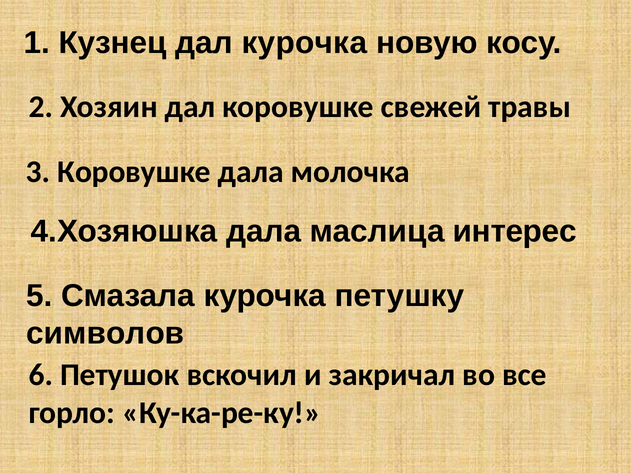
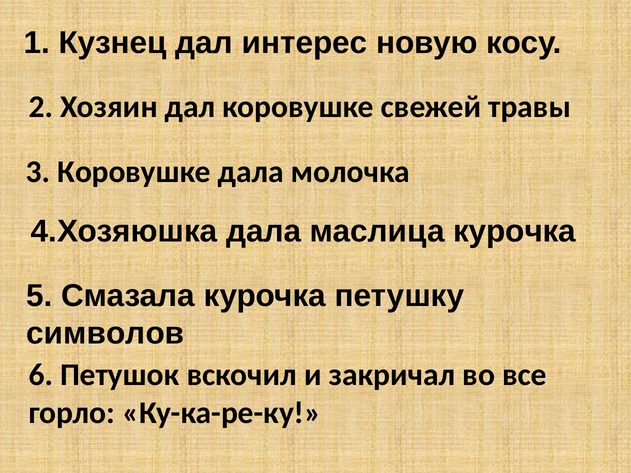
дал курочка: курочка -> интерес
маслица интерес: интерес -> курочка
